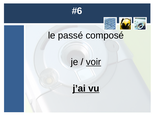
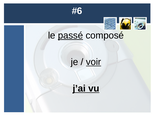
passé underline: none -> present
